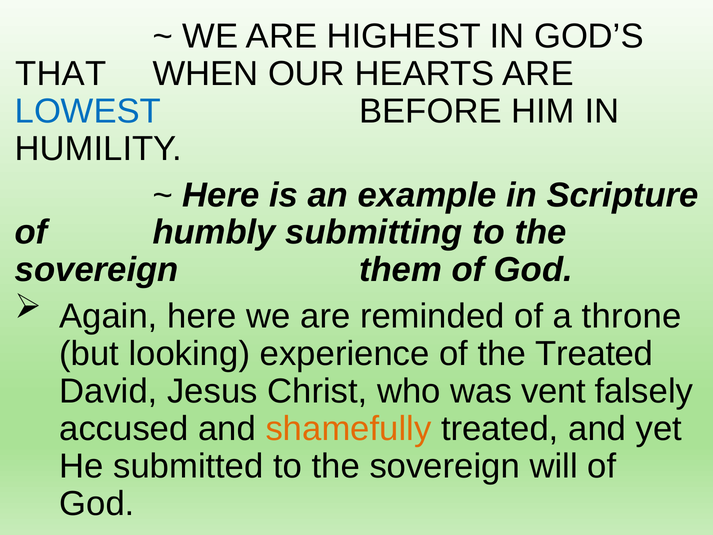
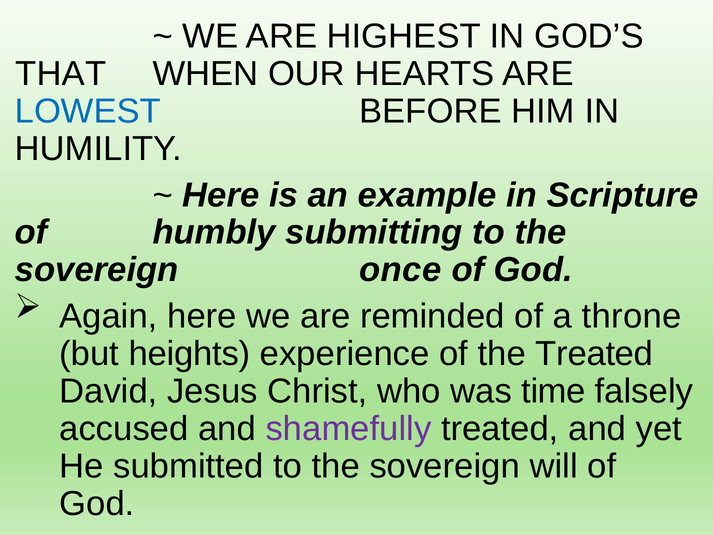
them: them -> once
looking: looking -> heights
vent: vent -> time
shamefully colour: orange -> purple
